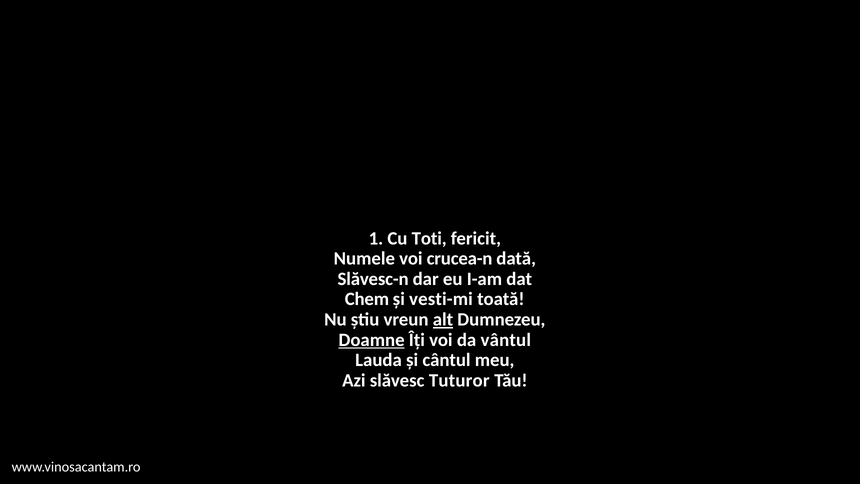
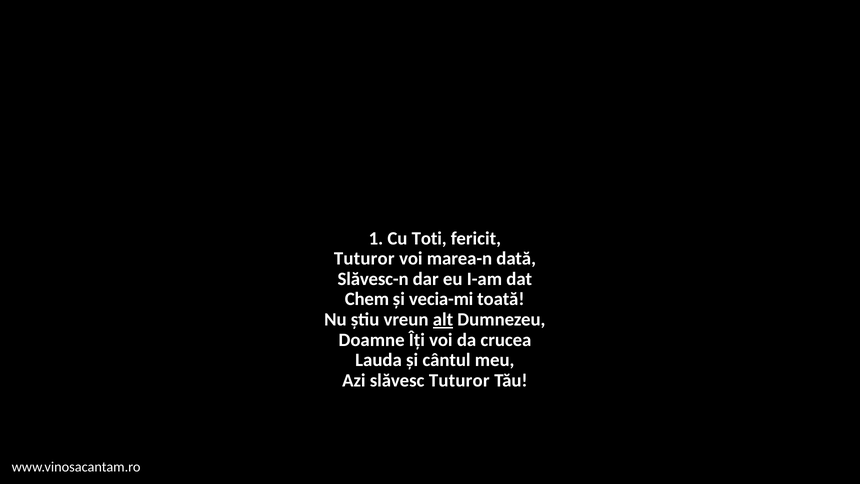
Numele at (364, 258): Numele -> Tuturor
crucea-n: crucea-n -> marea-n
vesti-mi: vesti-mi -> vecia-mi
Doamne underline: present -> none
vântul: vântul -> crucea
